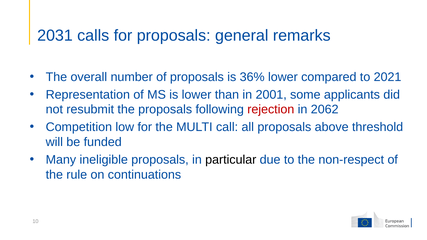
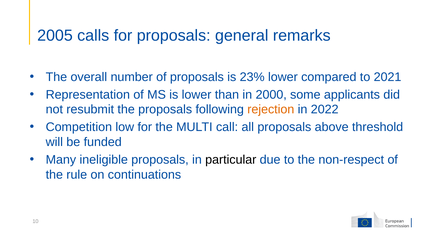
2031: 2031 -> 2005
36%: 36% -> 23%
2001: 2001 -> 2000
rejection colour: red -> orange
2062: 2062 -> 2022
